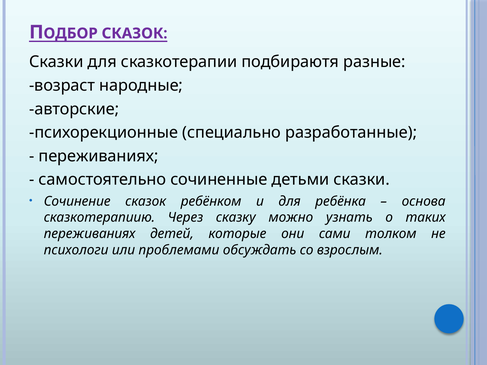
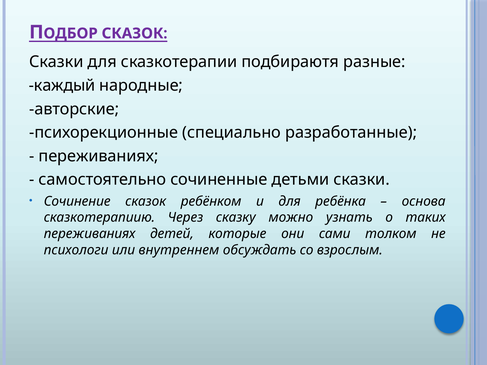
возраст: возраст -> каждый
проблемами: проблемами -> внутреннем
